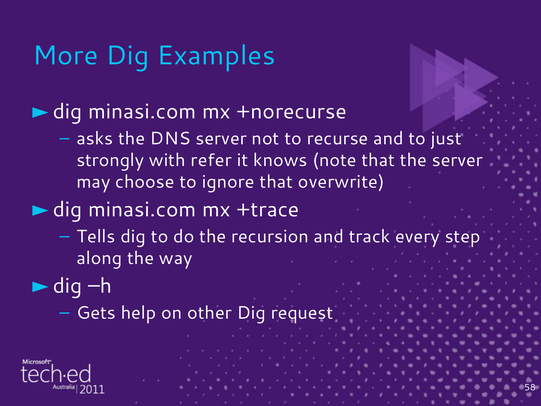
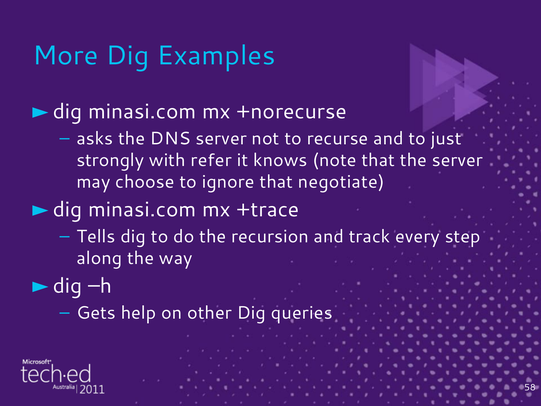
overwrite: overwrite -> negotiate
request: request -> queries
